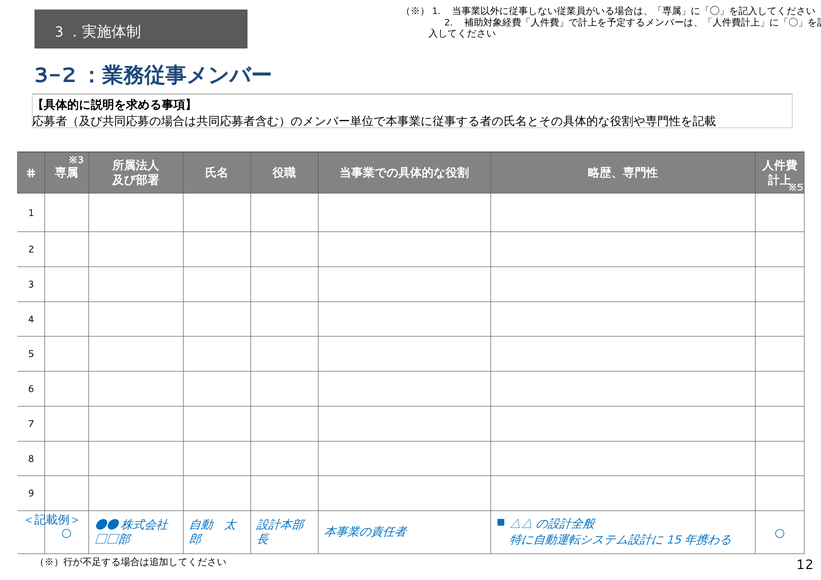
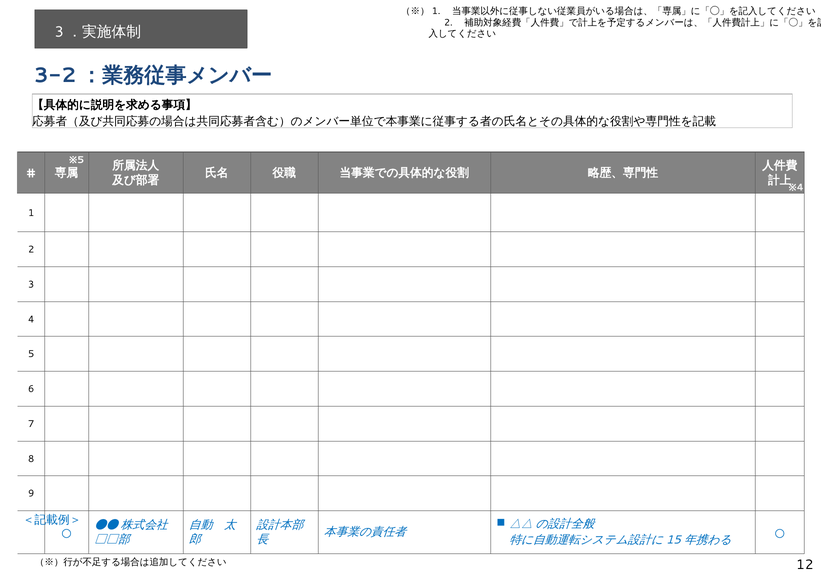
3 at (81, 160): 3 -> 5
5 at (800, 188): 5 -> 4
